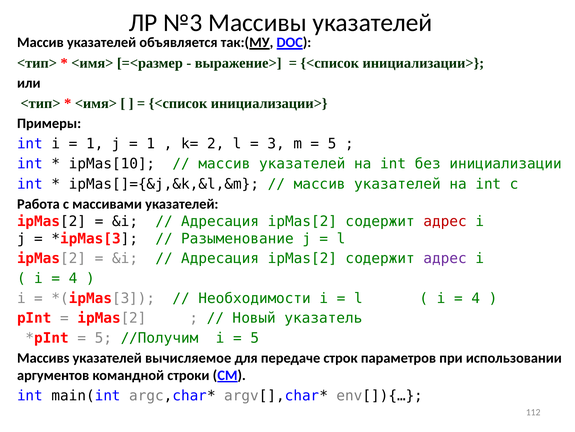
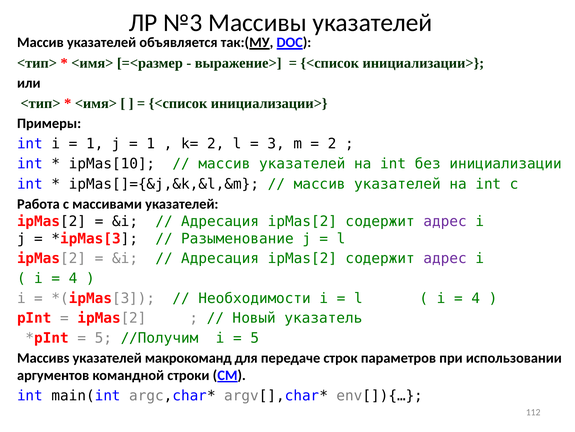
5 at (332, 143): 5 -> 2
адрес at (445, 221) colour: red -> purple
вычисляемое: вычисляемое -> макрокоманд
